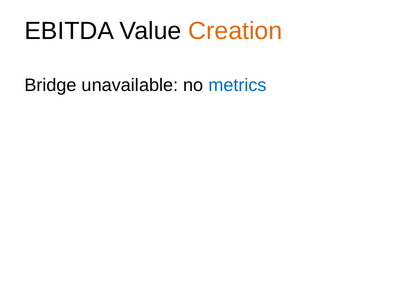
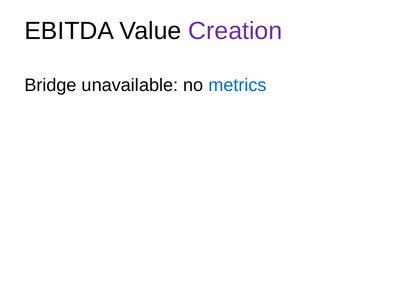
Creation colour: orange -> purple
